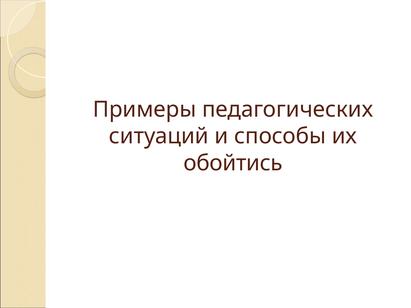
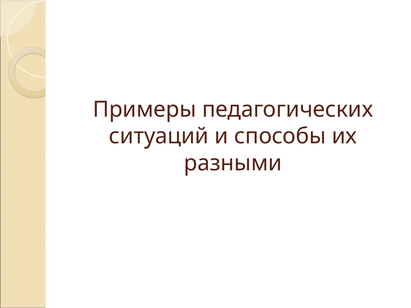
обойтись: обойтись -> разными
